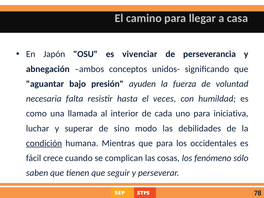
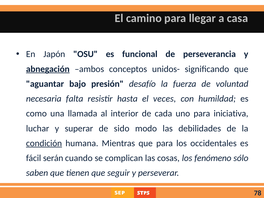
vivenciar: vivenciar -> funcional
abnegación underline: none -> present
ayuden: ayuden -> desafío
sino: sino -> sido
crece: crece -> serán
